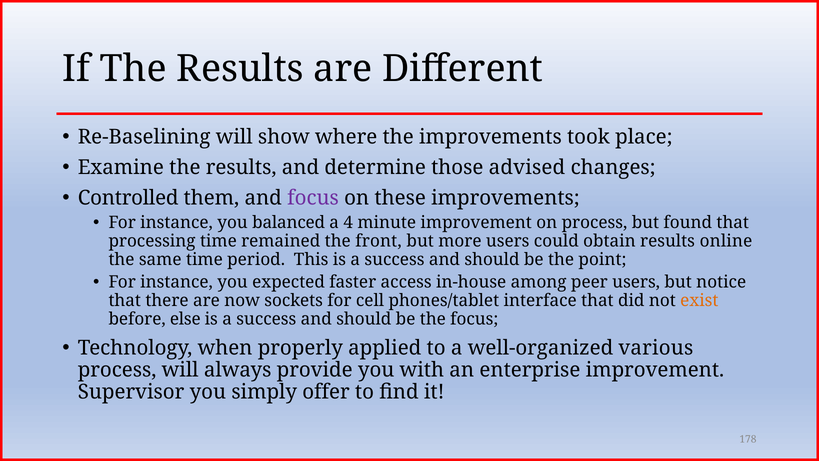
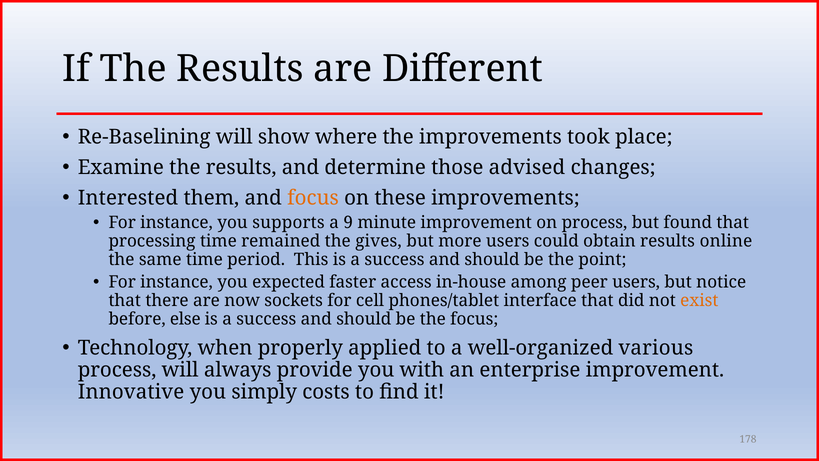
Controlled: Controlled -> Interested
focus at (313, 198) colour: purple -> orange
balanced: balanced -> supports
4: 4 -> 9
front: front -> gives
Supervisor: Supervisor -> Innovative
offer: offer -> costs
